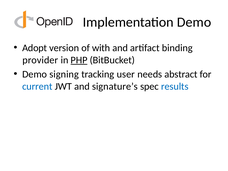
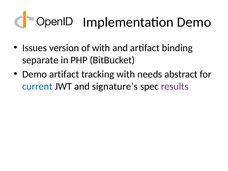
Adopt: Adopt -> Issues
provider: provider -> separate
PHP underline: present -> none
Demo signing: signing -> artifact
tracking user: user -> with
results colour: blue -> purple
